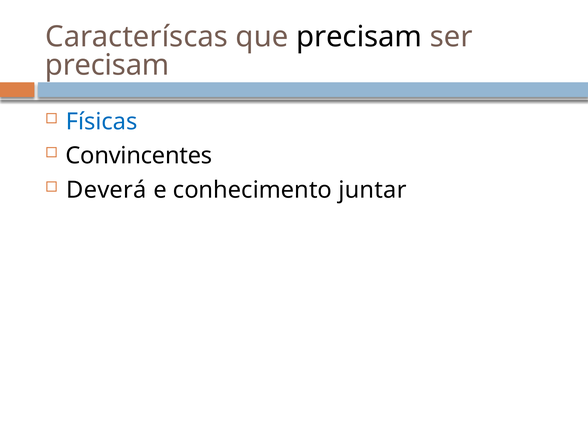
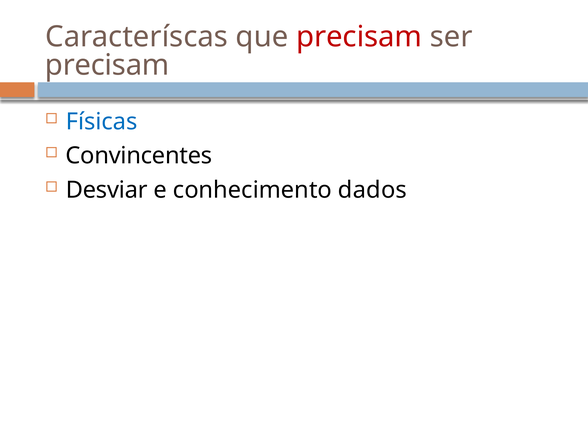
precisam at (359, 37) colour: black -> red
Deverá: Deverá -> Desviar
juntar: juntar -> dados
